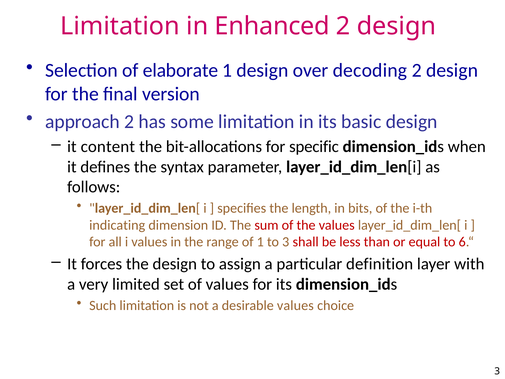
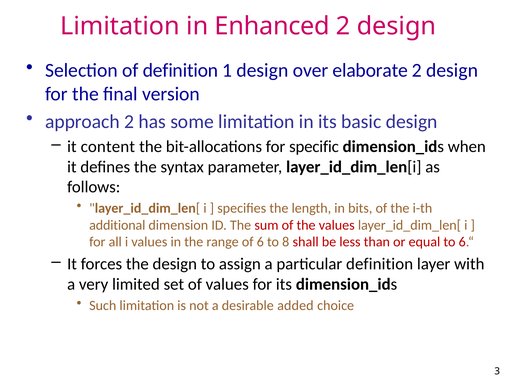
of elaborate: elaborate -> definition
decoding: decoding -> elaborate
indicating: indicating -> additional
of 1: 1 -> 6
to 3: 3 -> 8
desirable values: values -> added
